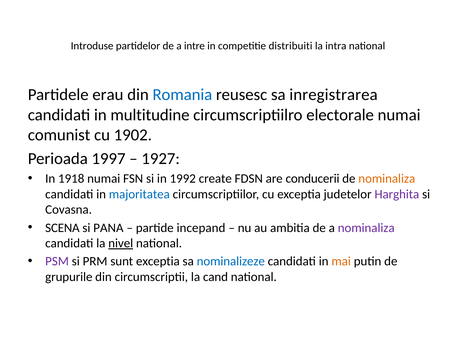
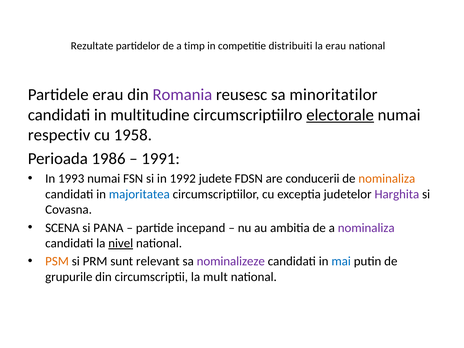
Introduse: Introduse -> Rezultate
intre: intre -> timp
la intra: intra -> erau
Romania colour: blue -> purple
inregistrarea: inregistrarea -> minoritatilor
electorale underline: none -> present
comunist: comunist -> respectiv
1902: 1902 -> 1958
1997: 1997 -> 1986
1927: 1927 -> 1991
1918: 1918 -> 1993
create: create -> judete
PSM colour: purple -> orange
sunt exceptia: exceptia -> relevant
nominalizeze colour: blue -> purple
mai colour: orange -> blue
cand: cand -> mult
